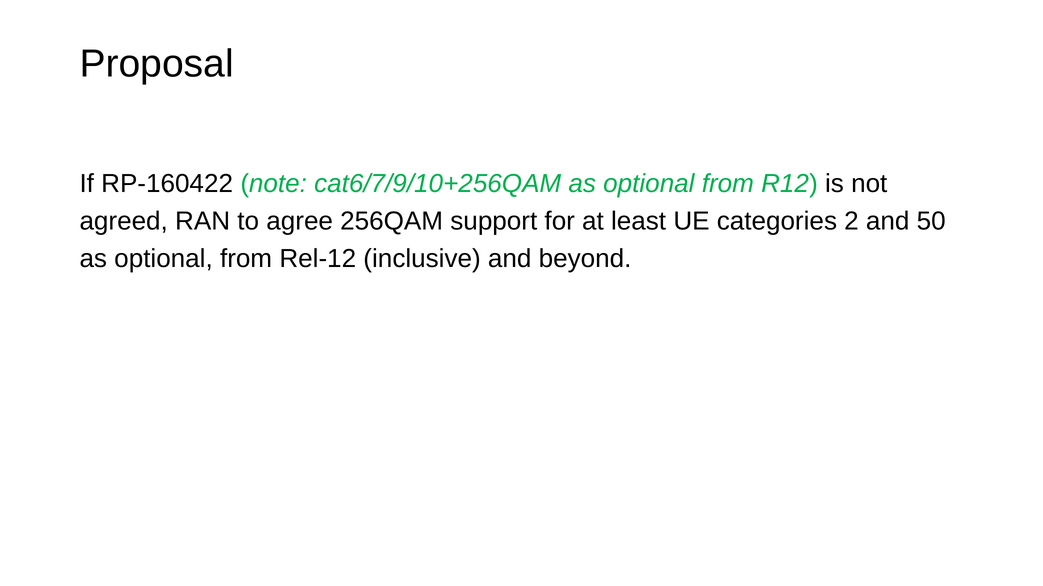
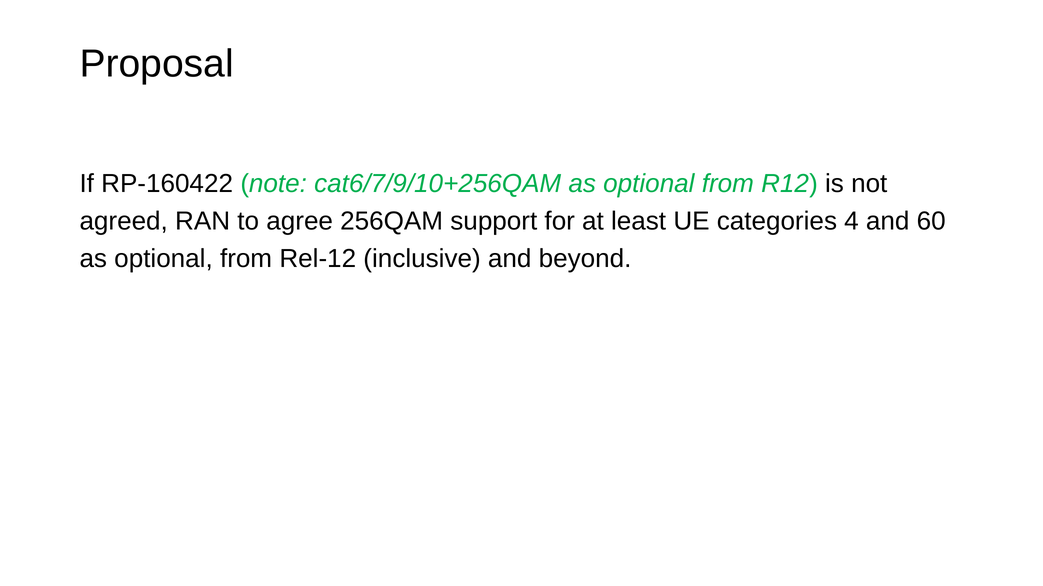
2: 2 -> 4
50: 50 -> 60
